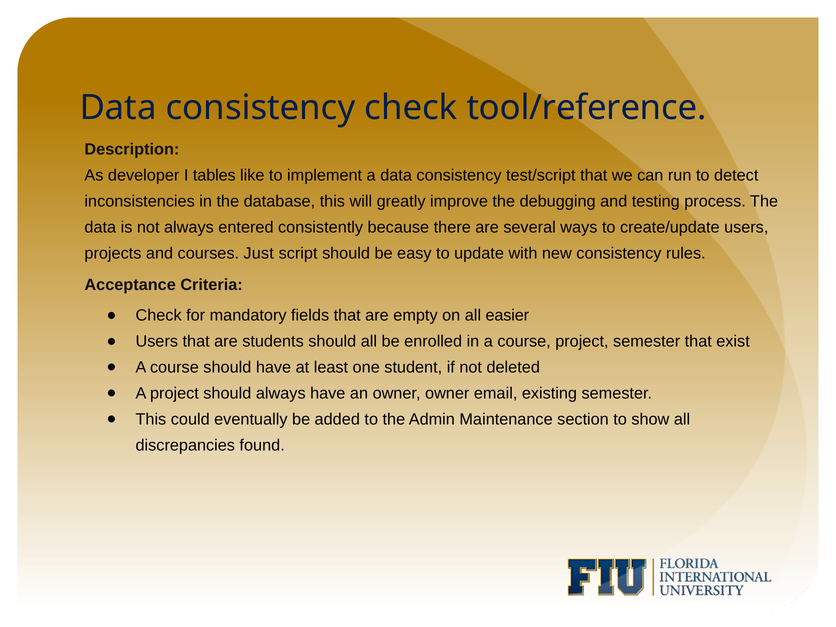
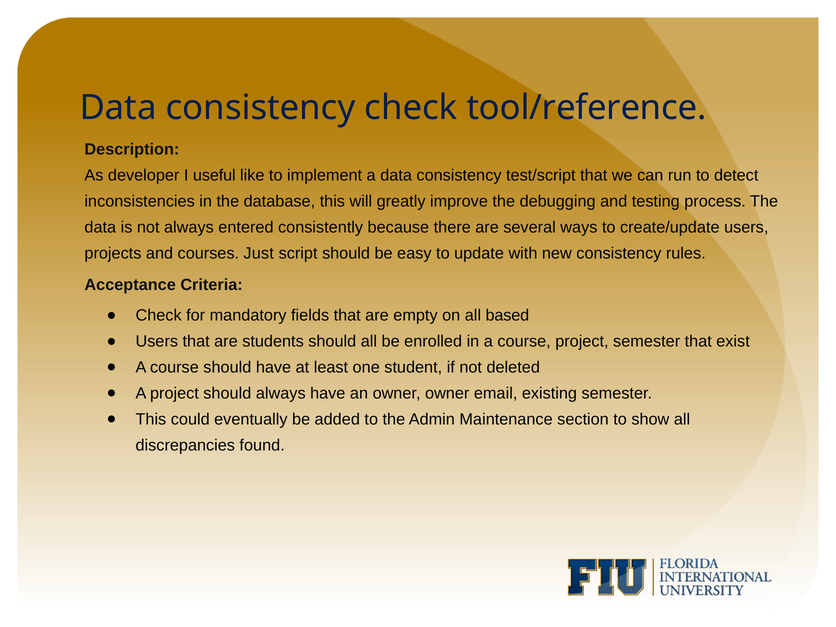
tables: tables -> useful
easier: easier -> based
